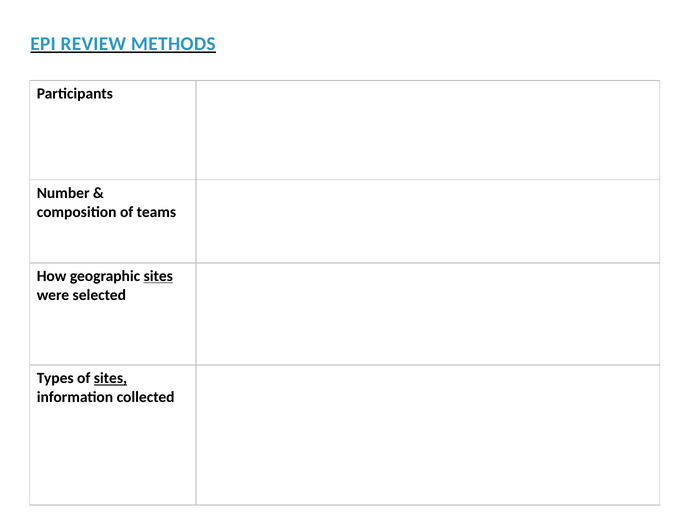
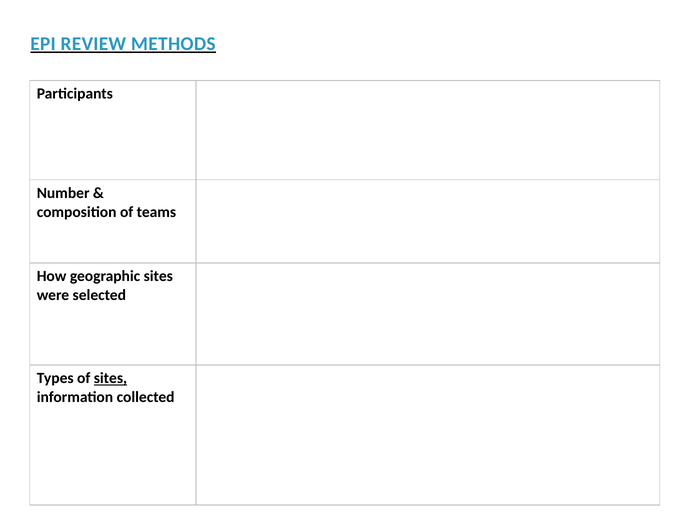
sites at (158, 276) underline: present -> none
